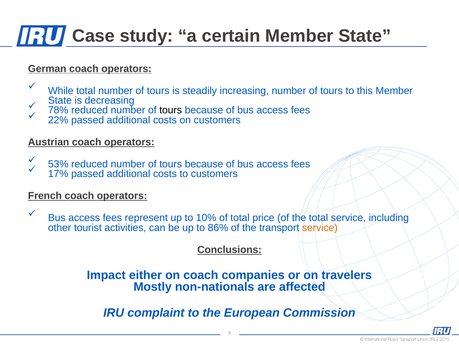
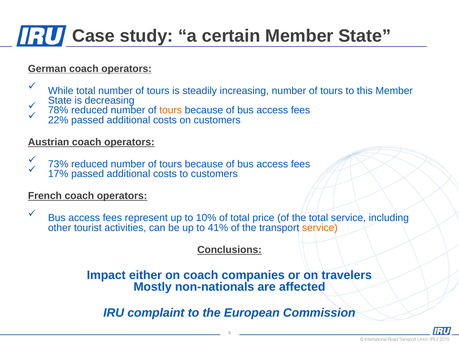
tours at (171, 110) colour: black -> orange
53%: 53% -> 73%
86%: 86% -> 41%
